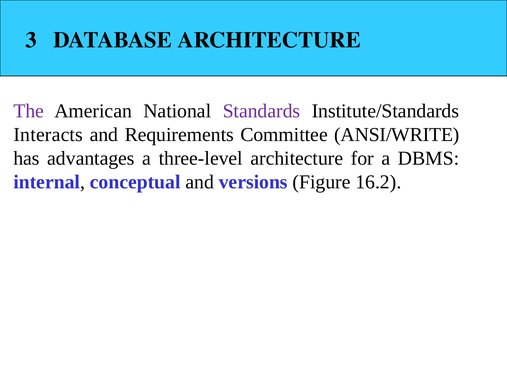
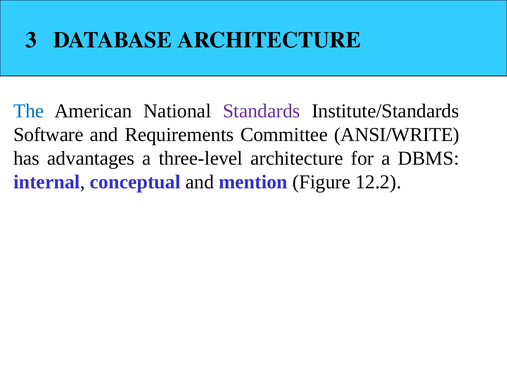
The colour: purple -> blue
Interacts: Interacts -> Software
versions: versions -> mention
16.2: 16.2 -> 12.2
